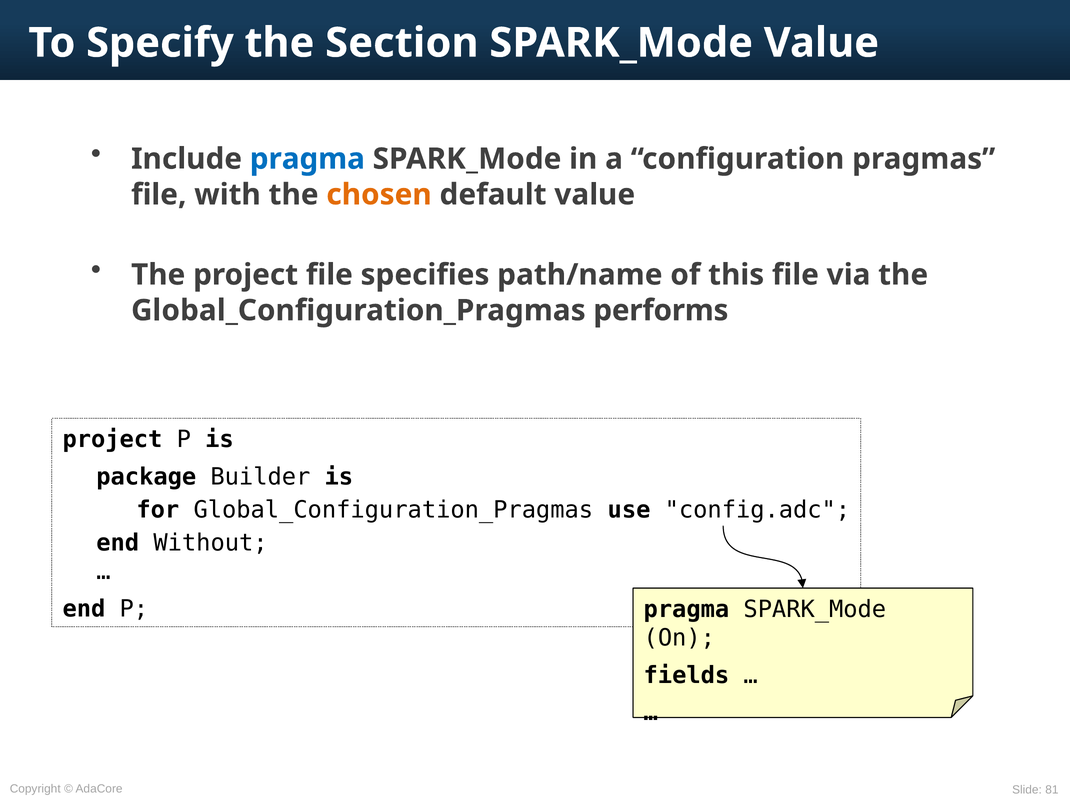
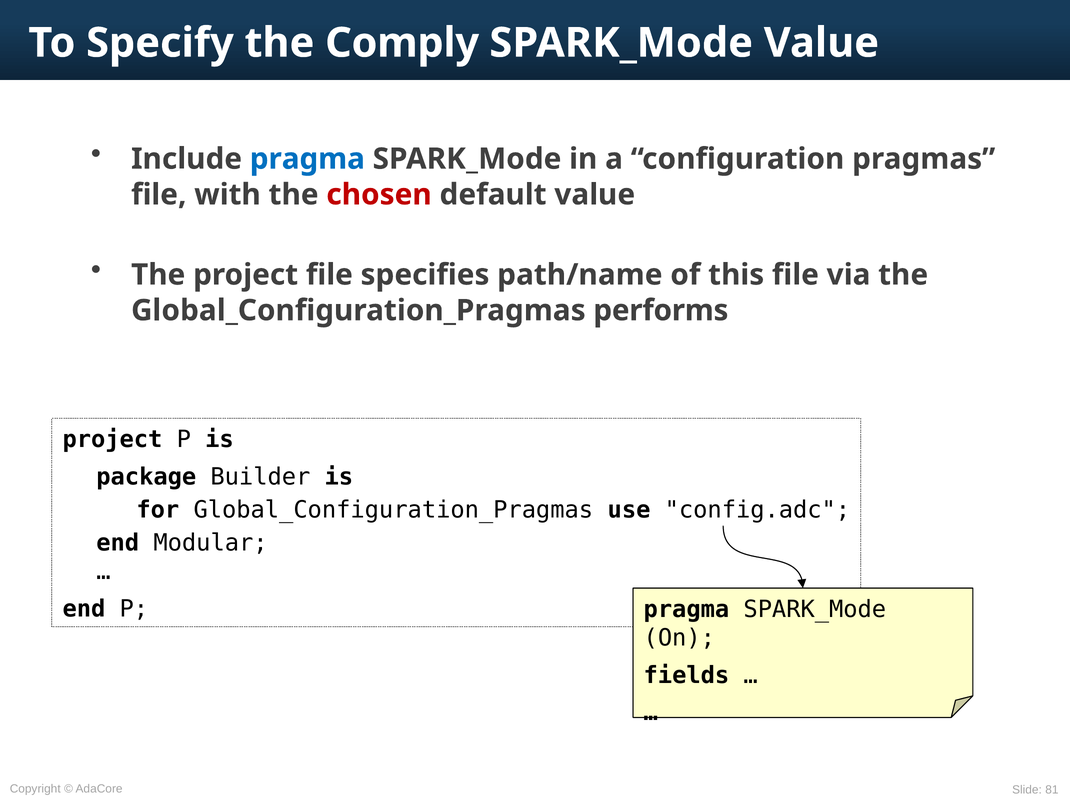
Section: Section -> Comply
chosen colour: orange -> red
Without: Without -> Modular
